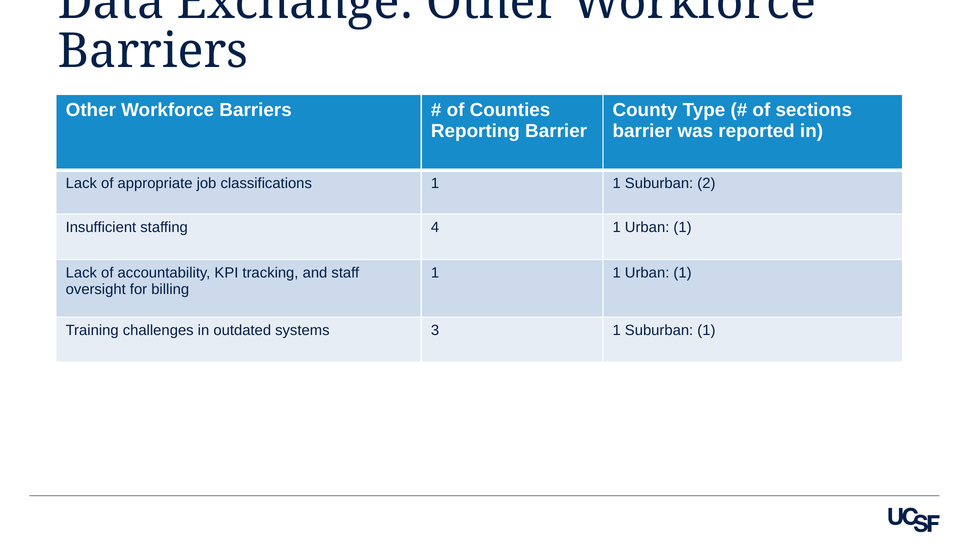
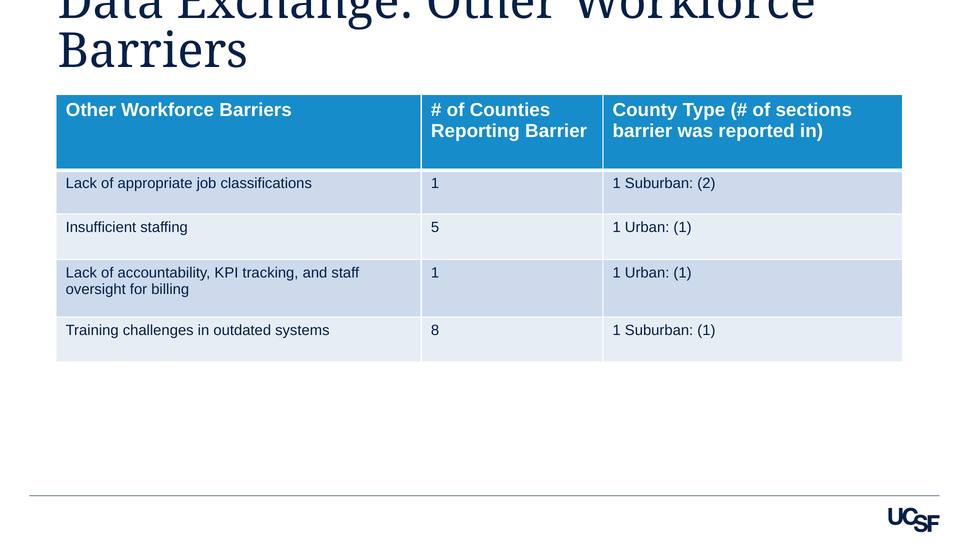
4: 4 -> 5
3: 3 -> 8
